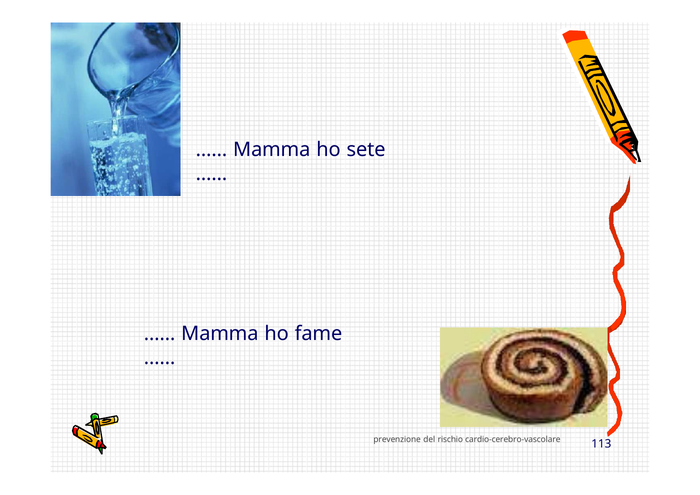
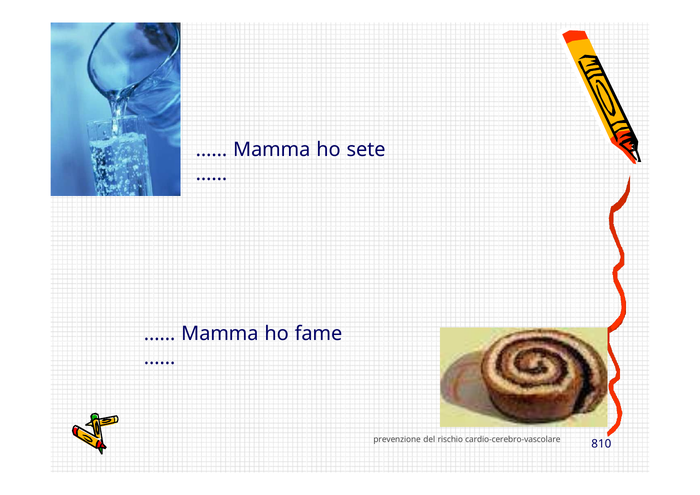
113: 113 -> 810
